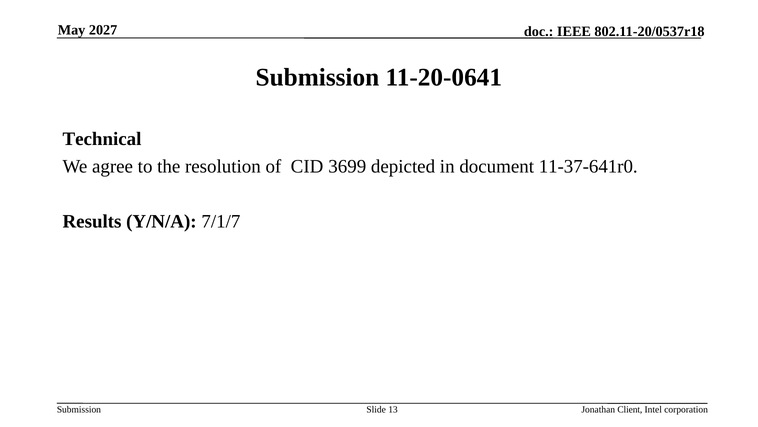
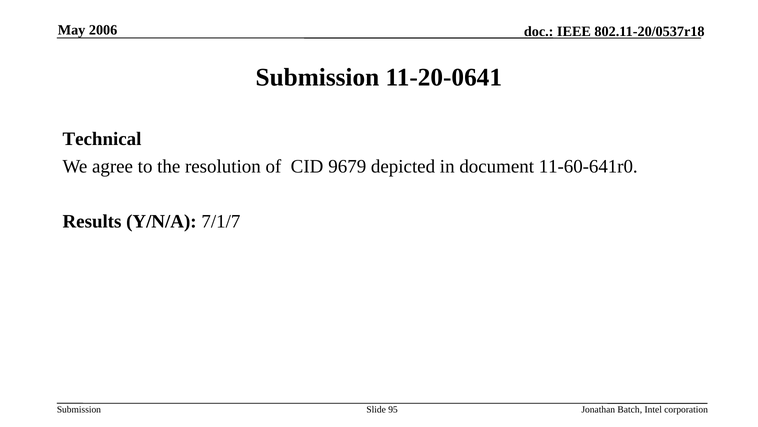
2027: 2027 -> 2006
3699: 3699 -> 9679
11-37-641r0: 11-37-641r0 -> 11-60-641r0
13: 13 -> 95
Client: Client -> Batch
